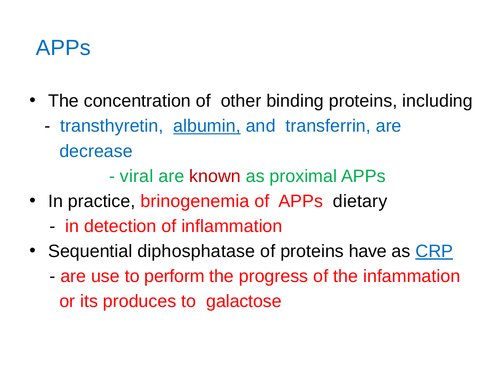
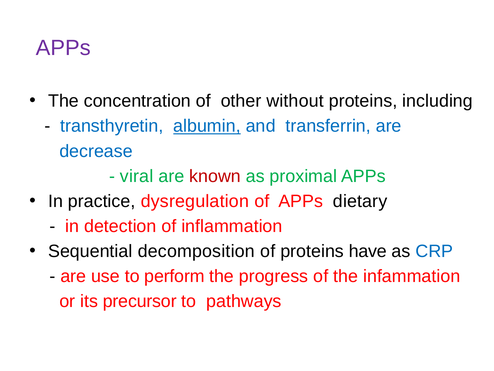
APPs at (63, 48) colour: blue -> purple
binding: binding -> without
brinogenemia: brinogenemia -> dysregulation
diphosphatase: diphosphatase -> decomposition
CRP underline: present -> none
produces: produces -> precursor
galactose: galactose -> pathways
